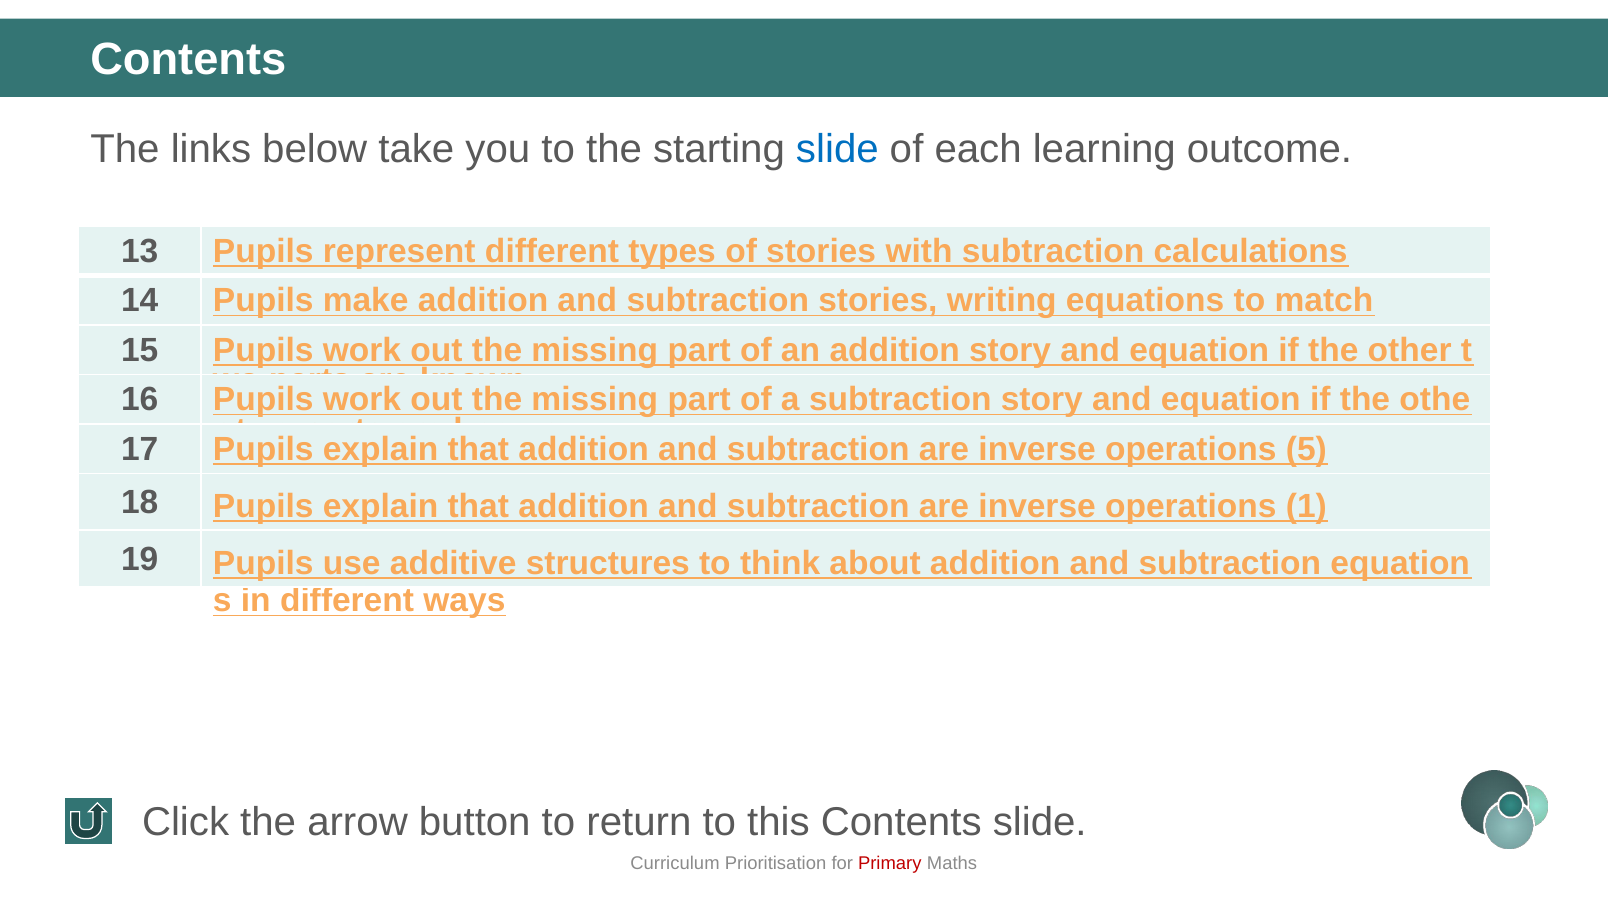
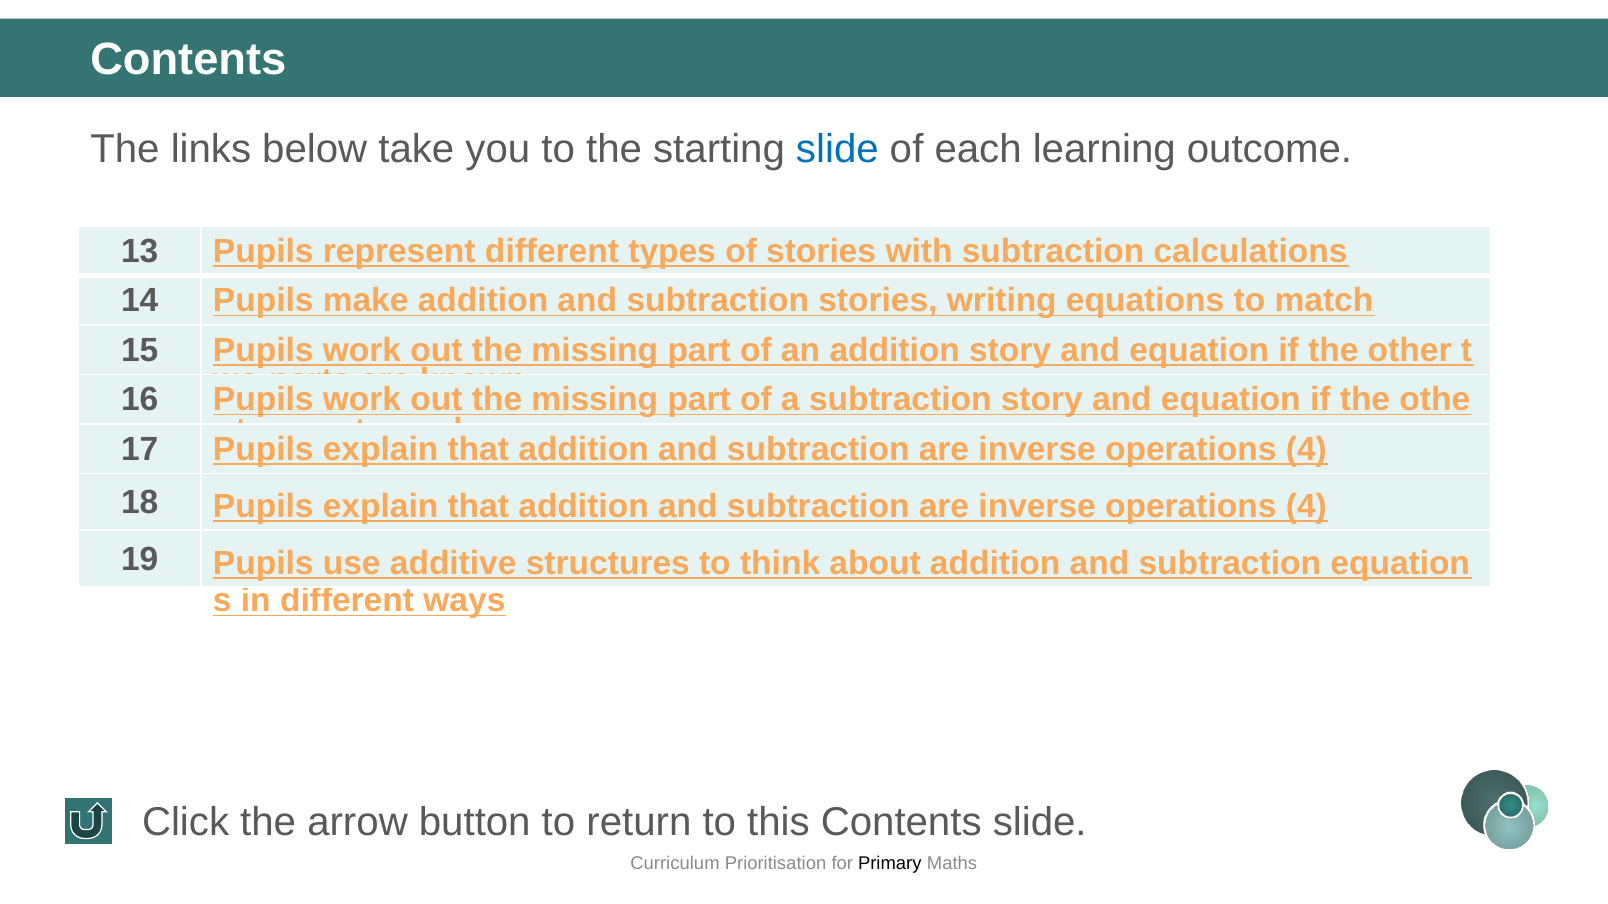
5 at (1306, 449): 5 -> 4
1 at (1306, 506): 1 -> 4
Primary colour: red -> black
